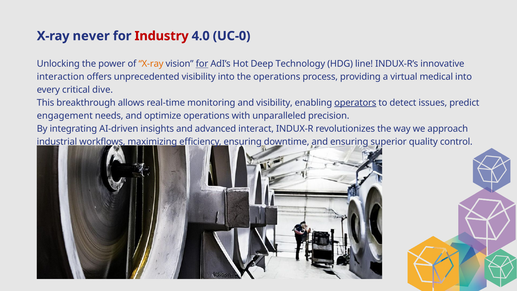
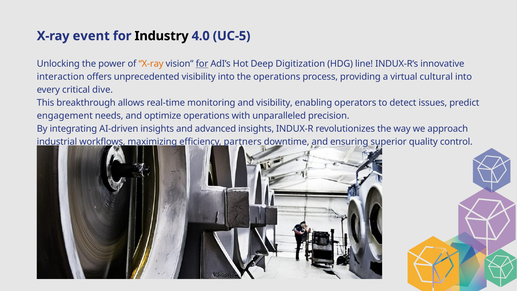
never: never -> event
Industry colour: red -> black
UC-0: UC-0 -> UC-5
Technology: Technology -> Digitization
medical: medical -> cultural
operators underline: present -> none
advanced interact: interact -> insights
efficiency ensuring: ensuring -> partners
